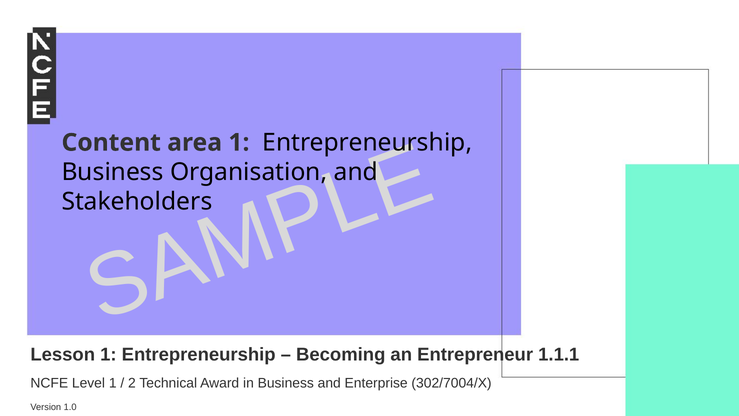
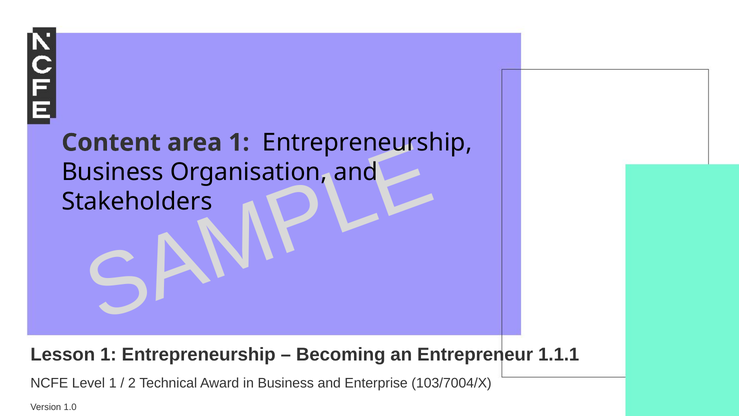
302/7004/X: 302/7004/X -> 103/7004/X
